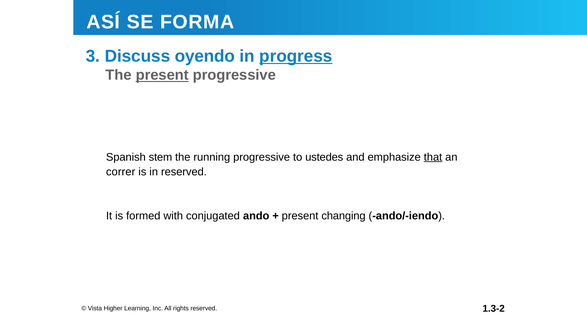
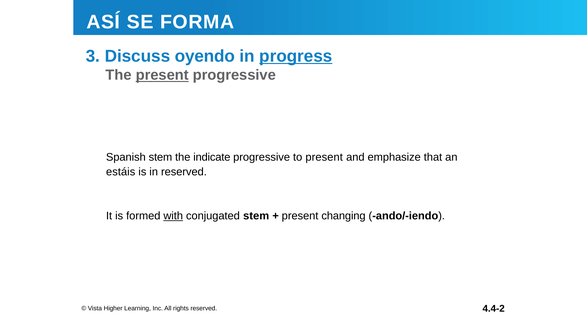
running: running -> indicate
to ustedes: ustedes -> present
that underline: present -> none
correr: correr -> estáis
with underline: none -> present
conjugated ando: ando -> stem
1.3-2: 1.3-2 -> 4.4-2
